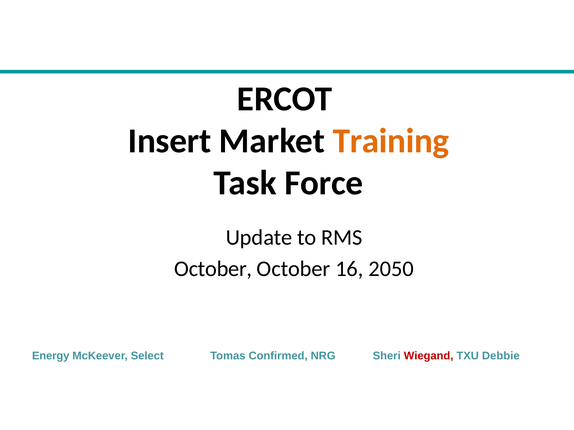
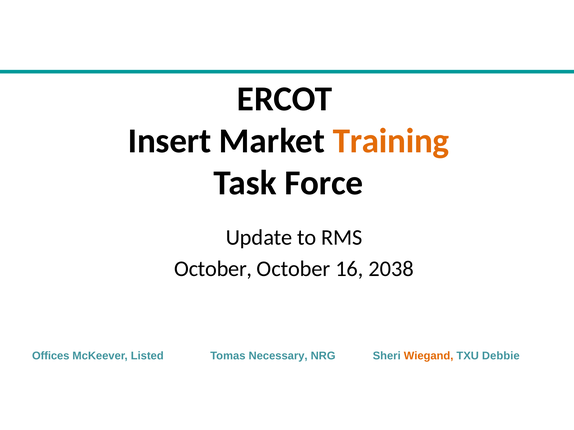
2050: 2050 -> 2038
Energy: Energy -> Offices
Select: Select -> Listed
Confirmed: Confirmed -> Necessary
Wiegand colour: red -> orange
